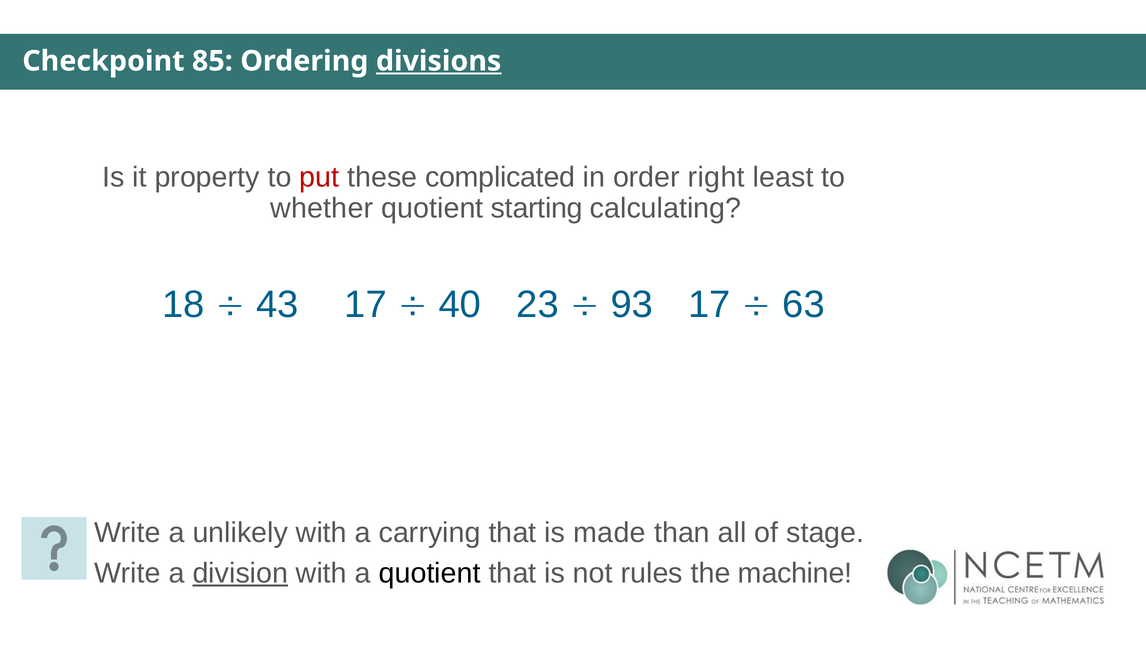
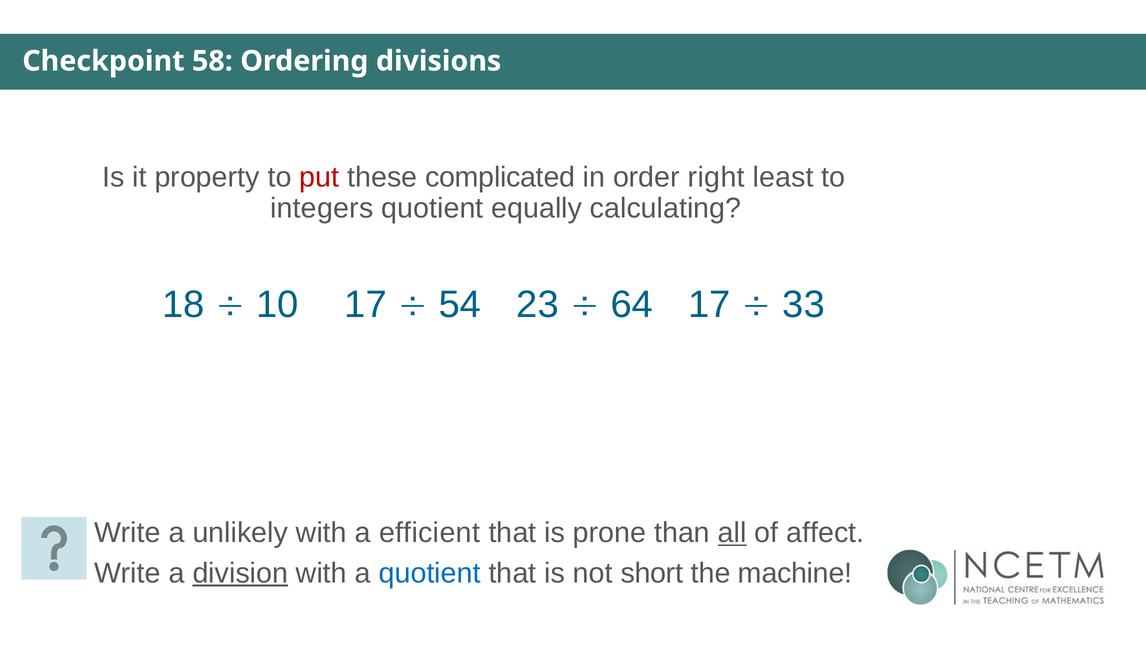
85: 85 -> 58
divisions underline: present -> none
whether: whether -> integers
starting: starting -> equally
43: 43 -> 10
40: 40 -> 54
93: 93 -> 64
63: 63 -> 33
carrying: carrying -> efficient
made: made -> prone
all underline: none -> present
stage: stage -> affect
quotient at (430, 573) colour: black -> blue
rules: rules -> short
